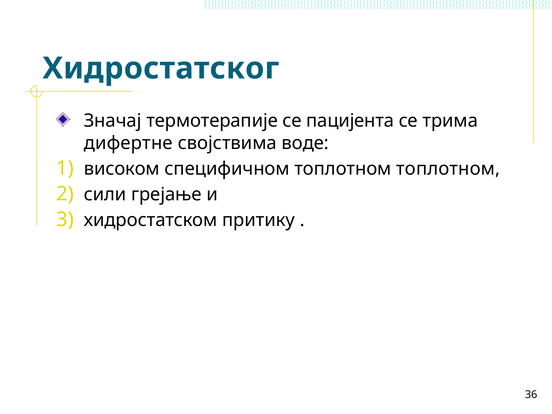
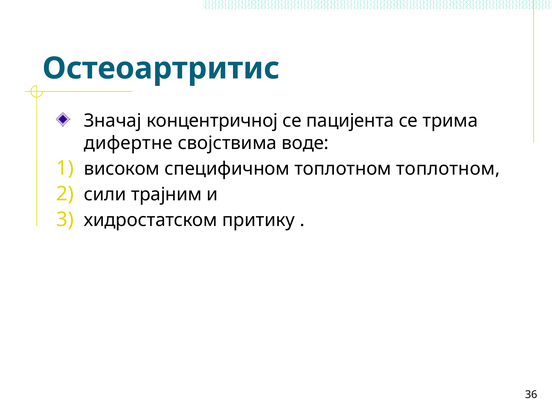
Хидростатског: Хидростатског -> Остеоартритис
термотерапије: термотерапије -> концентричној
грејање: грејање -> трајним
